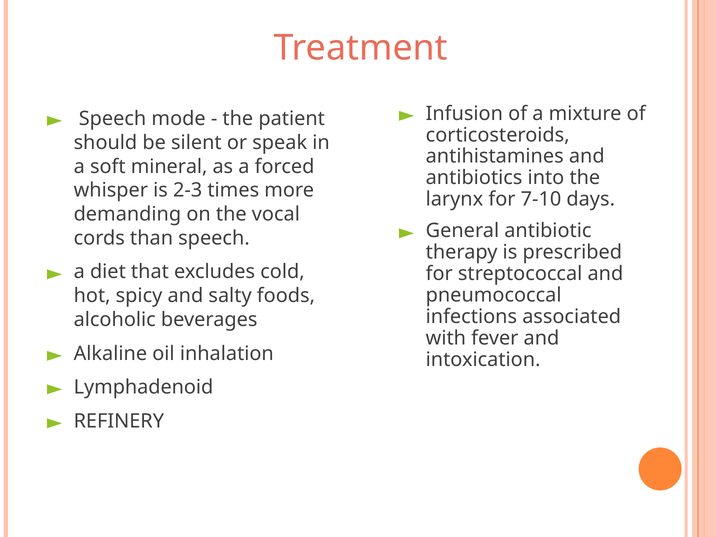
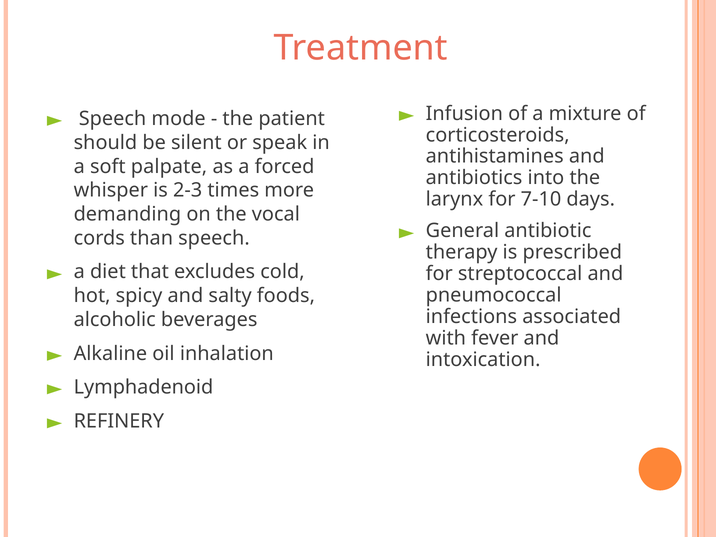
mineral: mineral -> palpate
